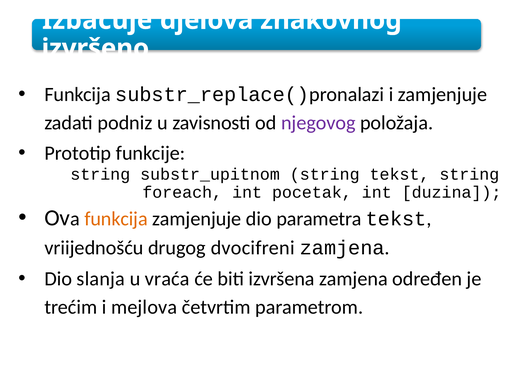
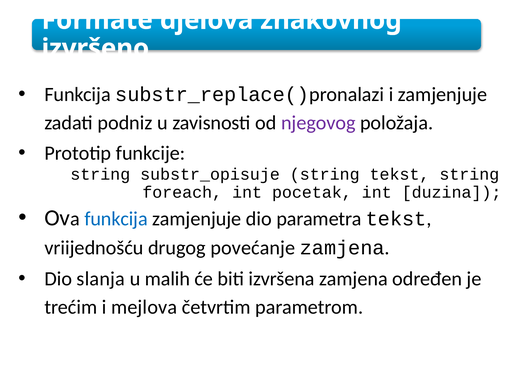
Izbacuje: Izbacuje -> Formate
substr_upitnom: substr_upitnom -> substr_opisuje
funkcija at (116, 219) colour: orange -> blue
dvocifreni: dvocifreni -> povećanje
vraća: vraća -> malih
